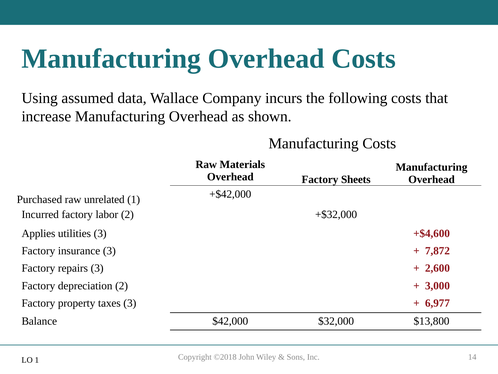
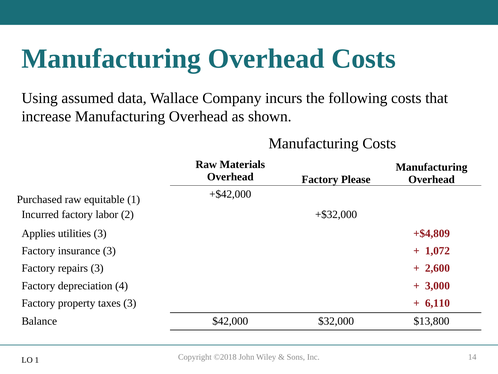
Sheets: Sheets -> Please
unrelated: unrelated -> equitable
+$4,600: +$4,600 -> +$4,809
7,872: 7,872 -> 1,072
depreciation 2: 2 -> 4
6,977: 6,977 -> 6,110
